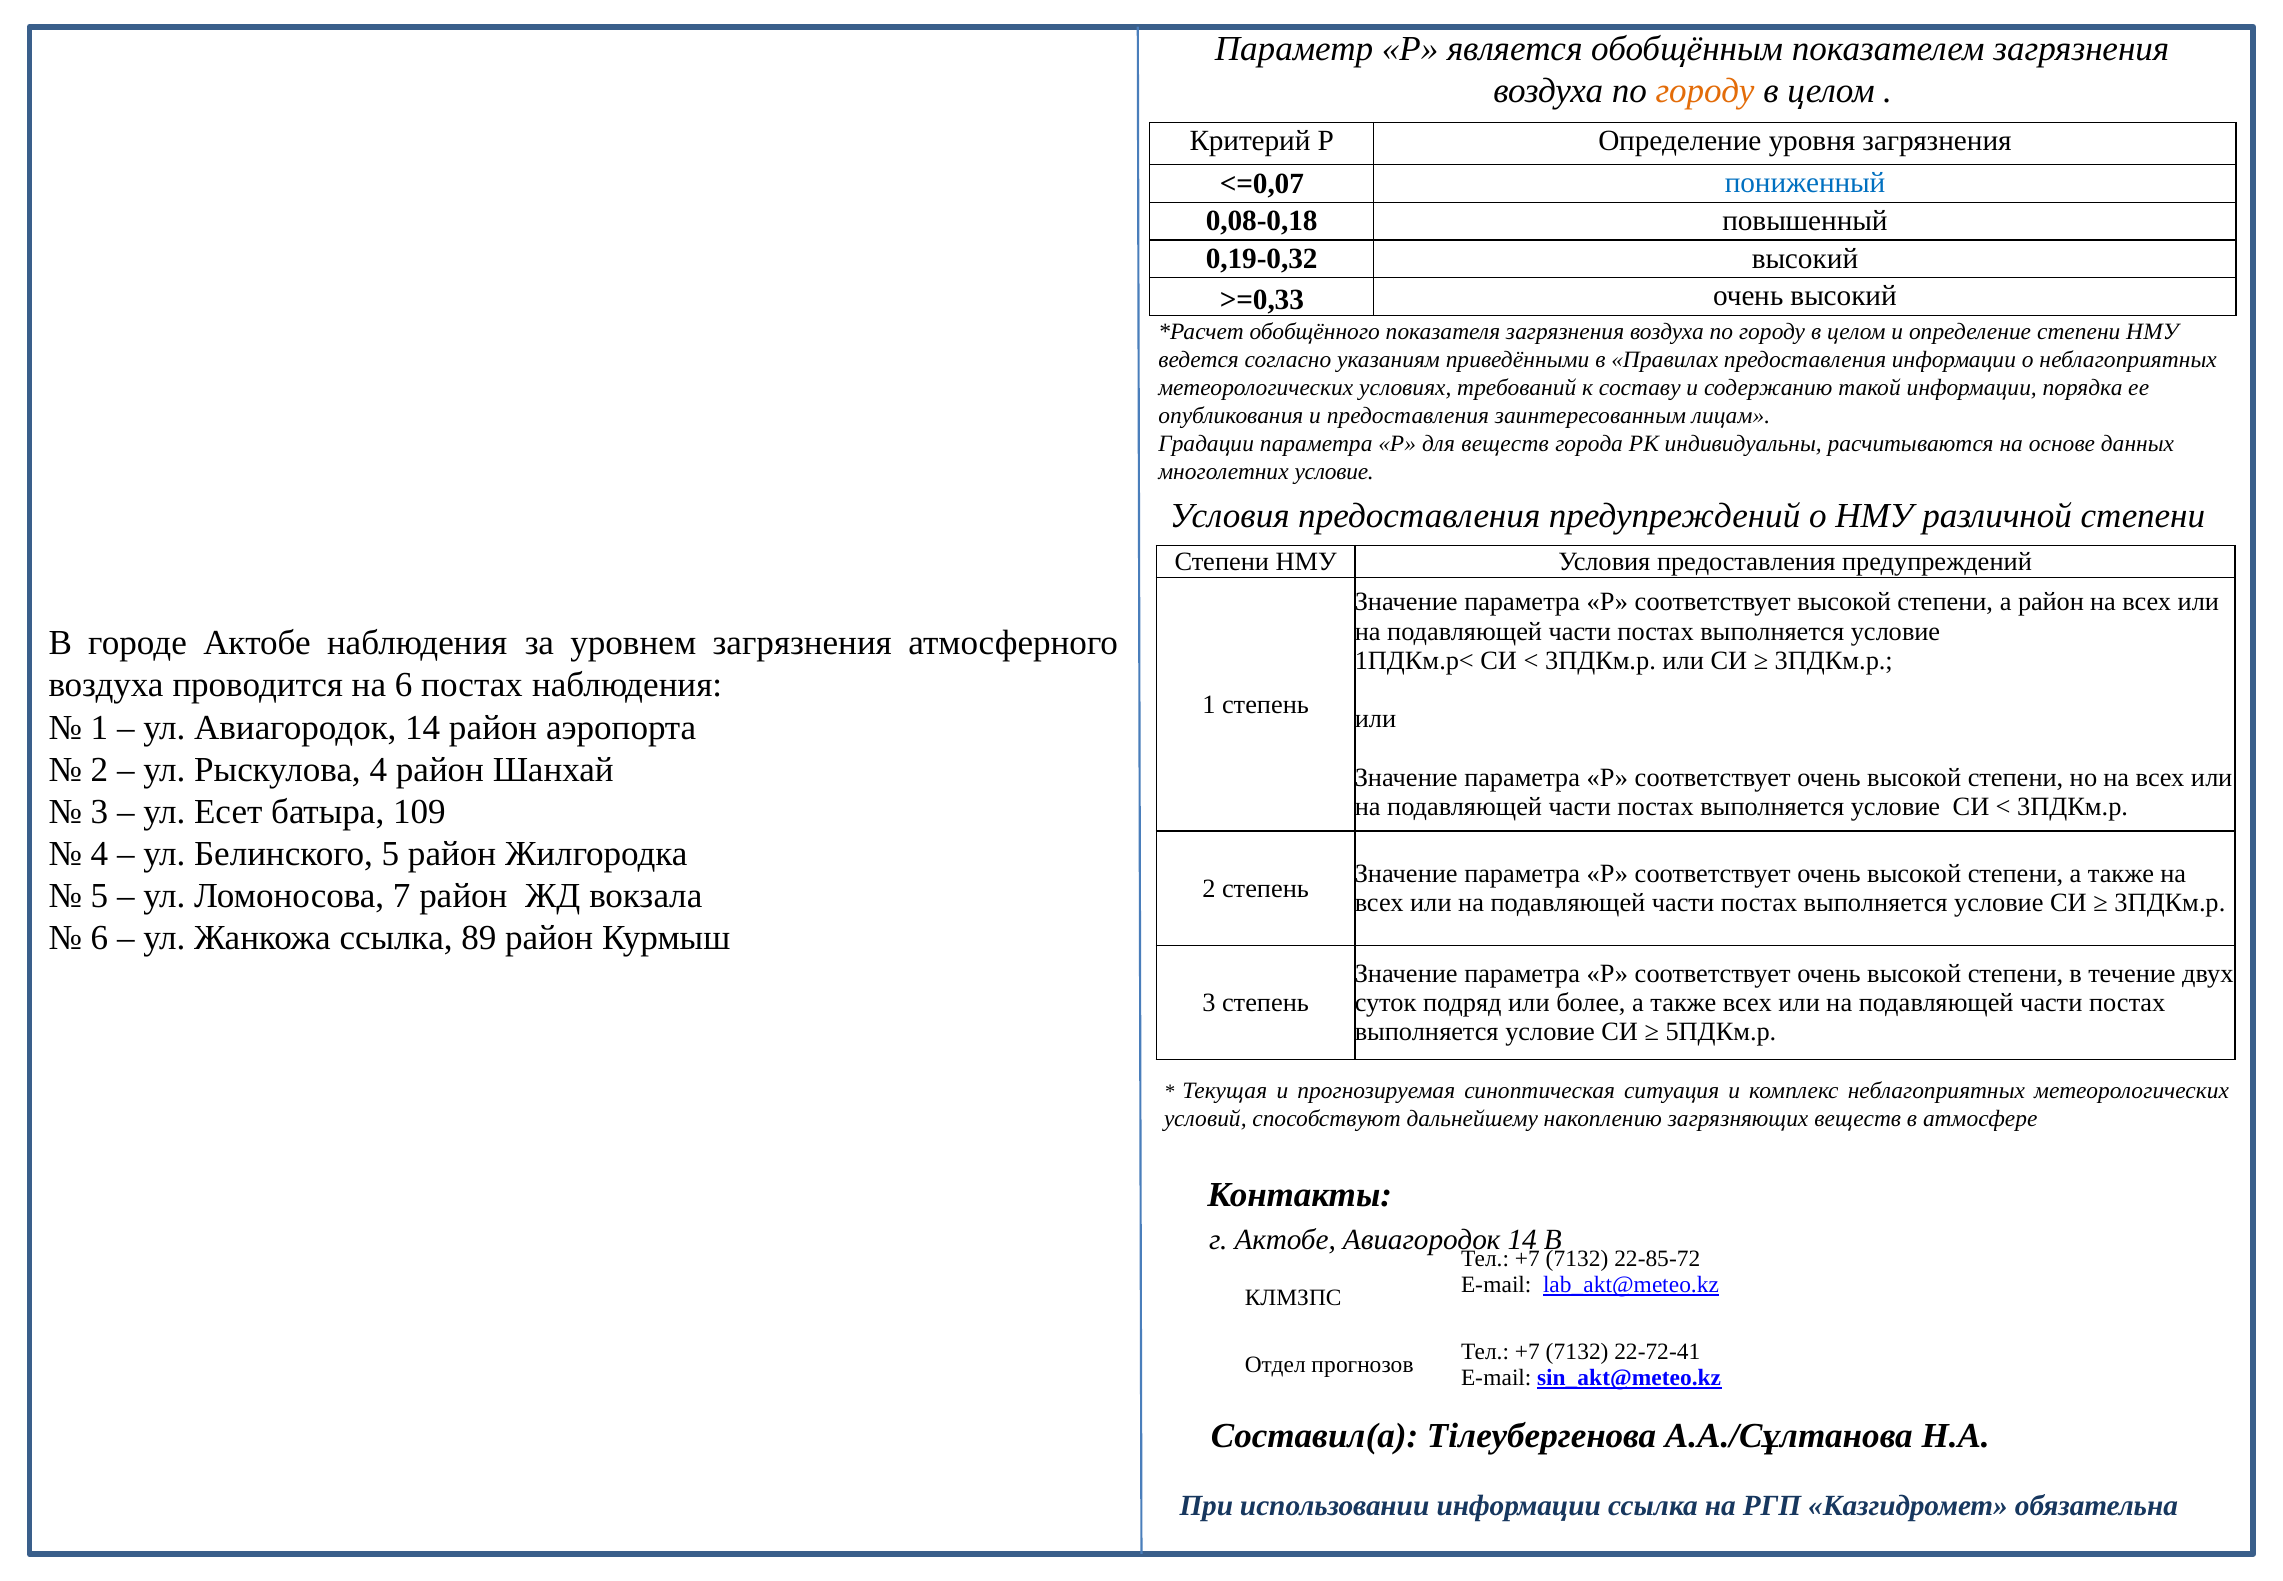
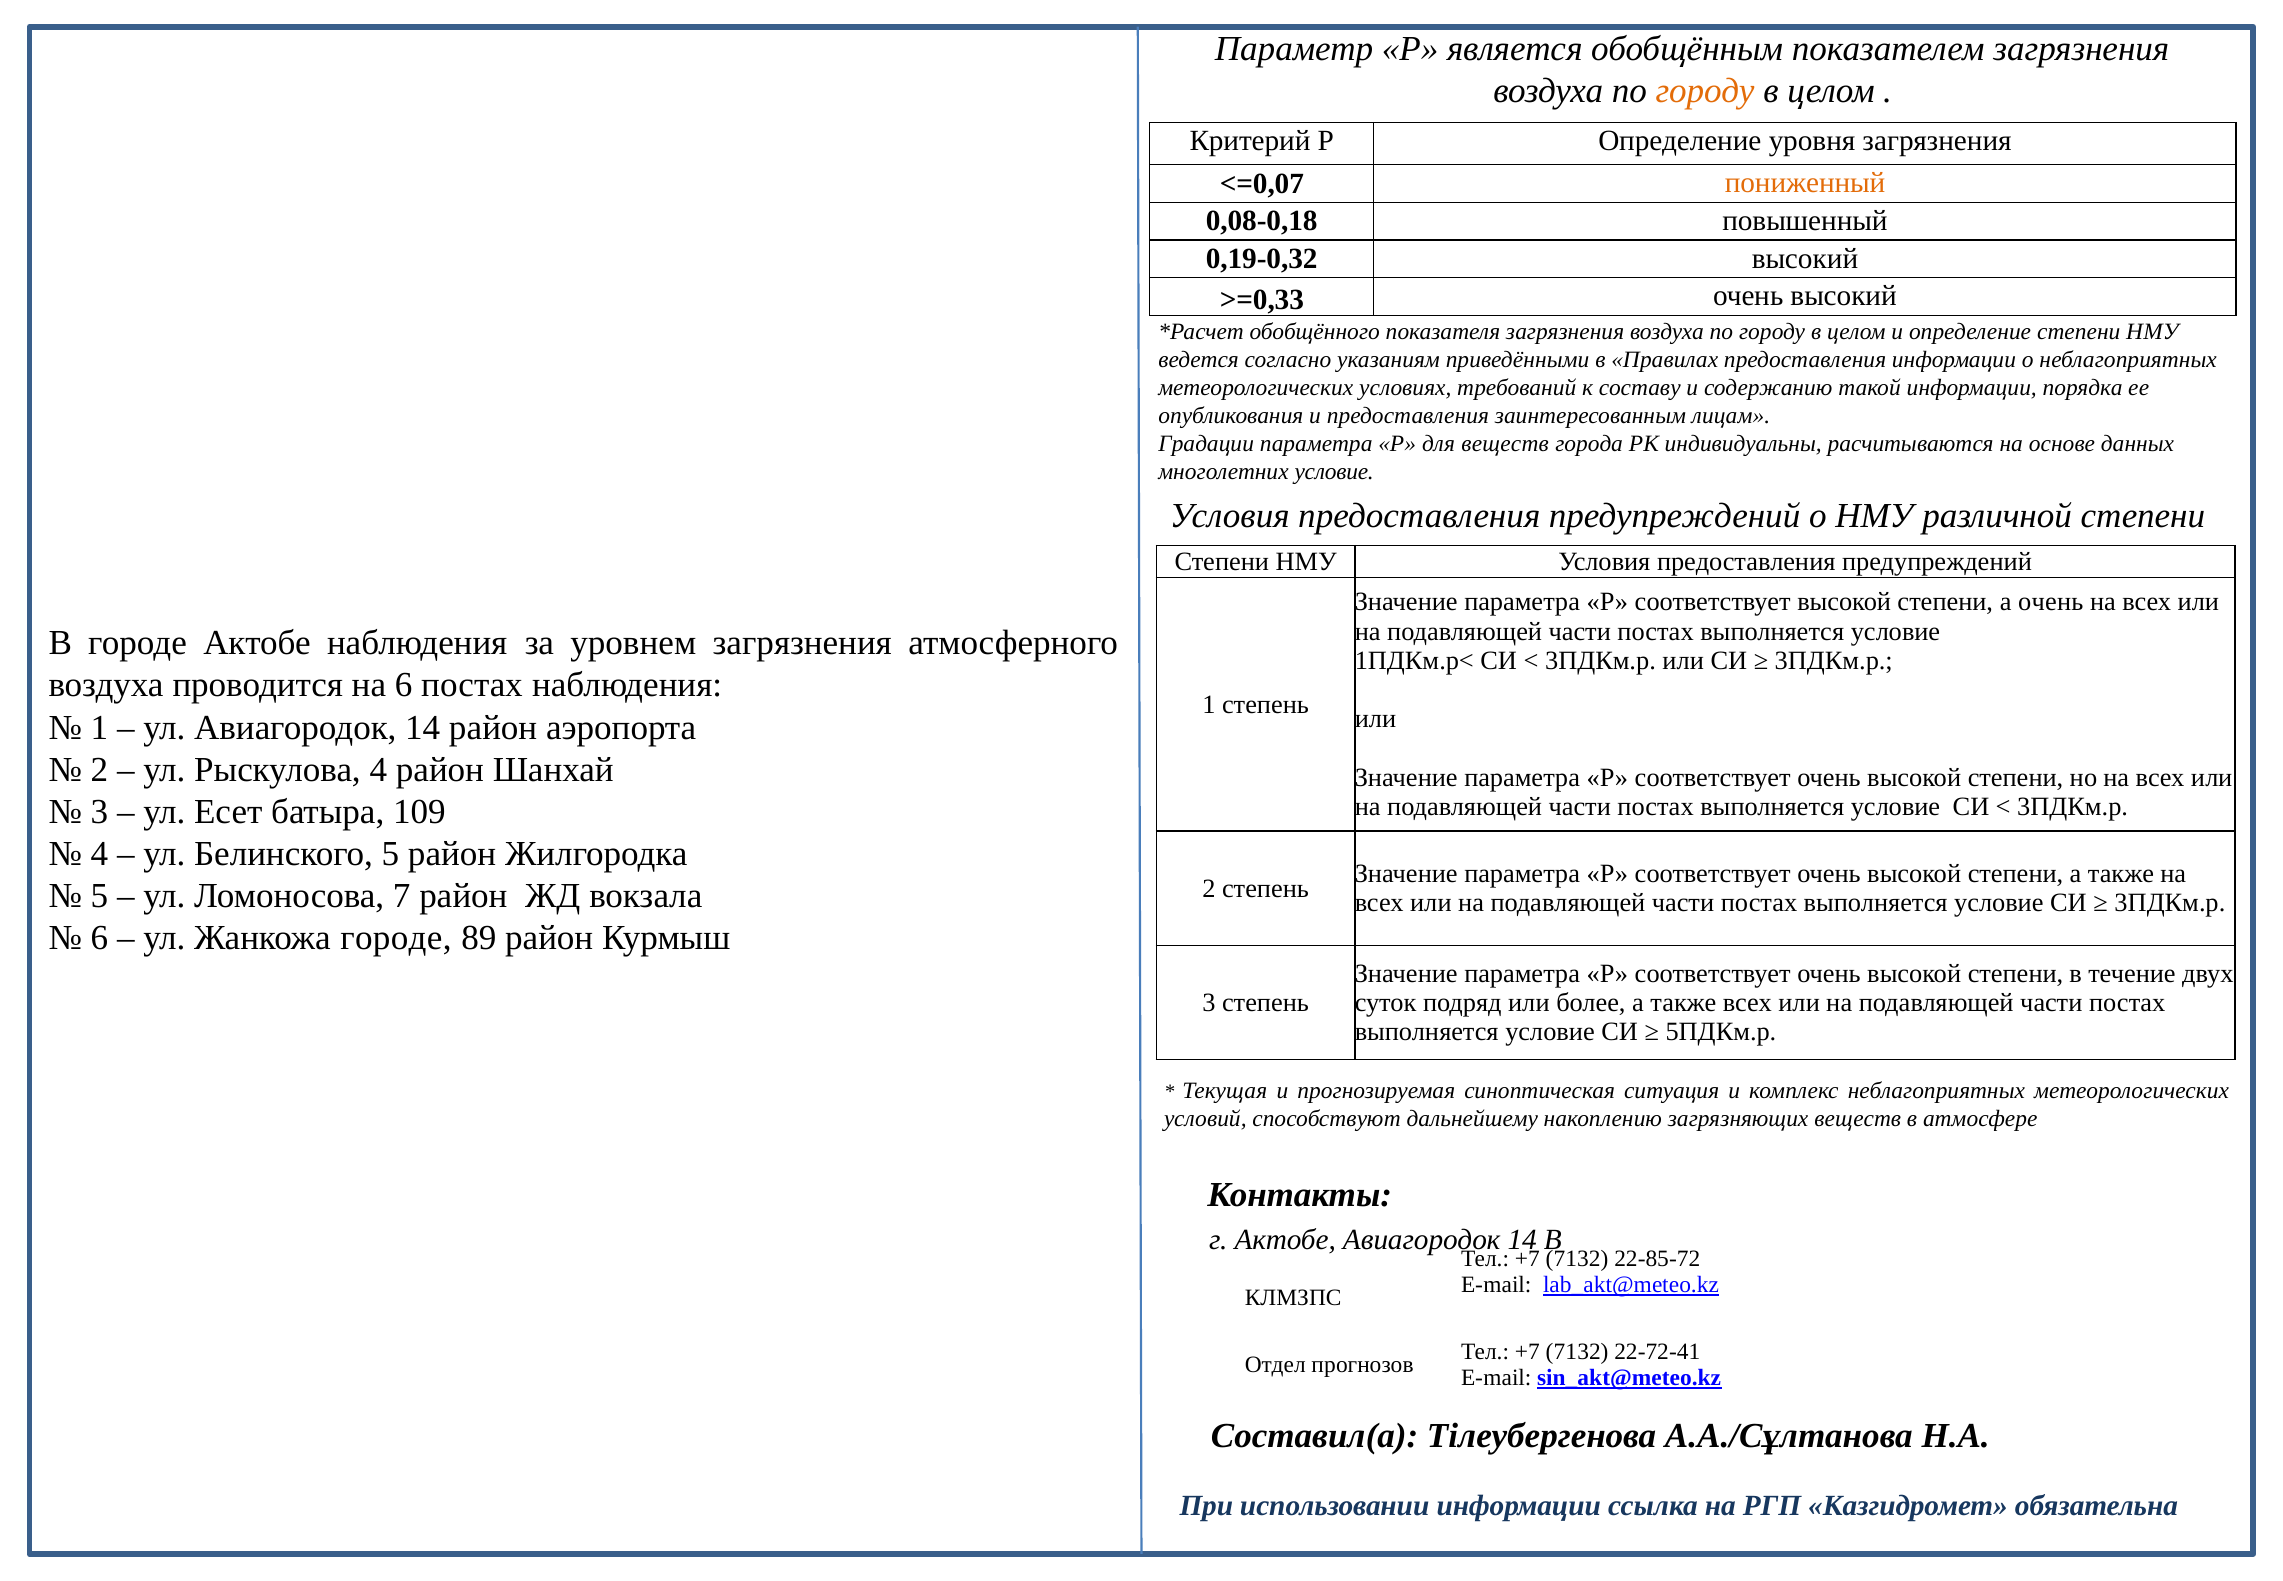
пониженный colour: blue -> orange
а район: район -> очень
Жанкожа ссылка: ссылка -> городе
